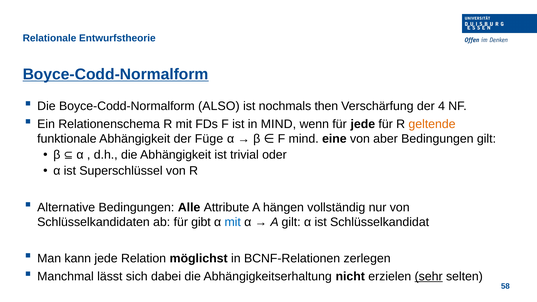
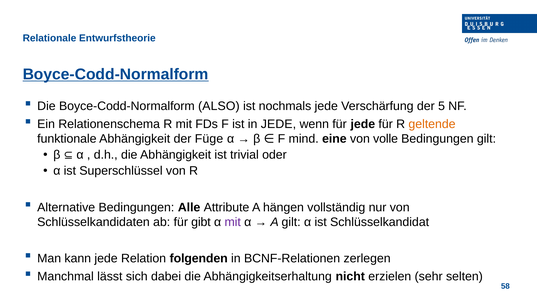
nochmals then: then -> jede
4: 4 -> 5
in MIND: MIND -> JEDE
aber: aber -> volle
mit at (233, 222) colour: blue -> purple
möglichst: möglichst -> folgenden
sehr underline: present -> none
